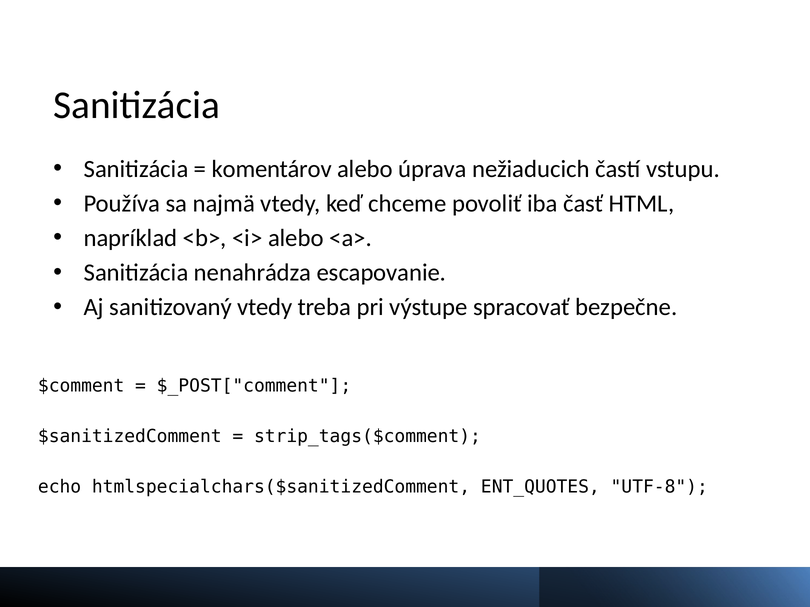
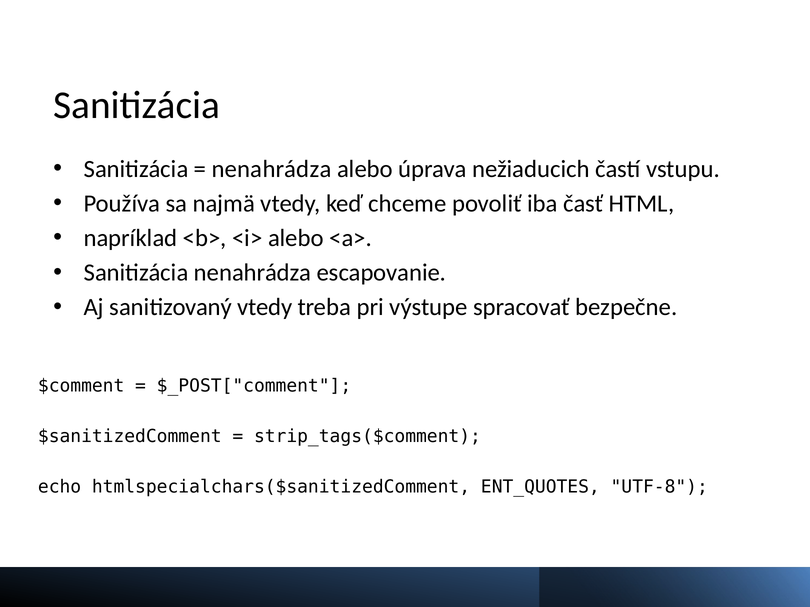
komentárov at (272, 169): komentárov -> nenahrádza
